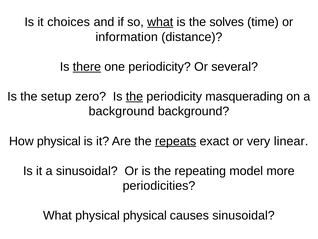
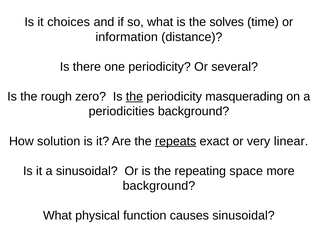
what at (160, 22) underline: present -> none
there underline: present -> none
setup: setup -> rough
background at (121, 111): background -> periodicities
How physical: physical -> solution
model: model -> space
periodicities at (159, 185): periodicities -> background
physical physical: physical -> function
